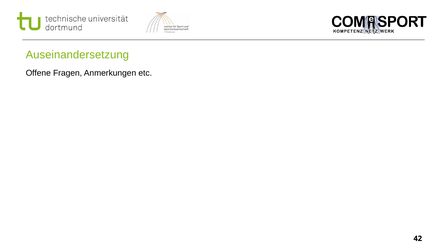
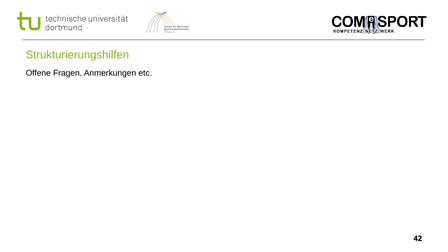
Auseinandersetzung: Auseinandersetzung -> Strukturierungshilfen
